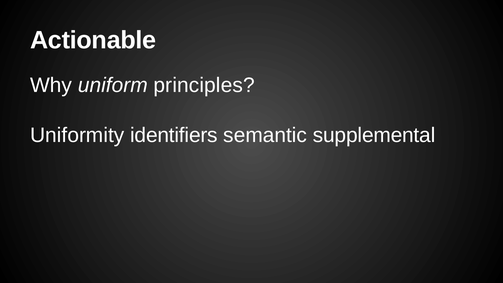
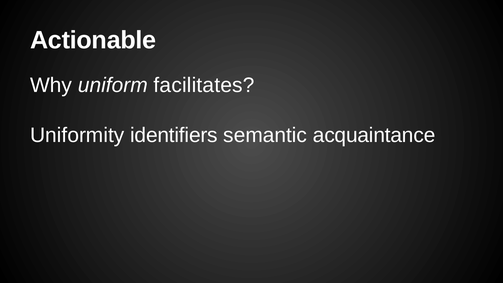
principles: principles -> facilitates
supplemental: supplemental -> acquaintance
